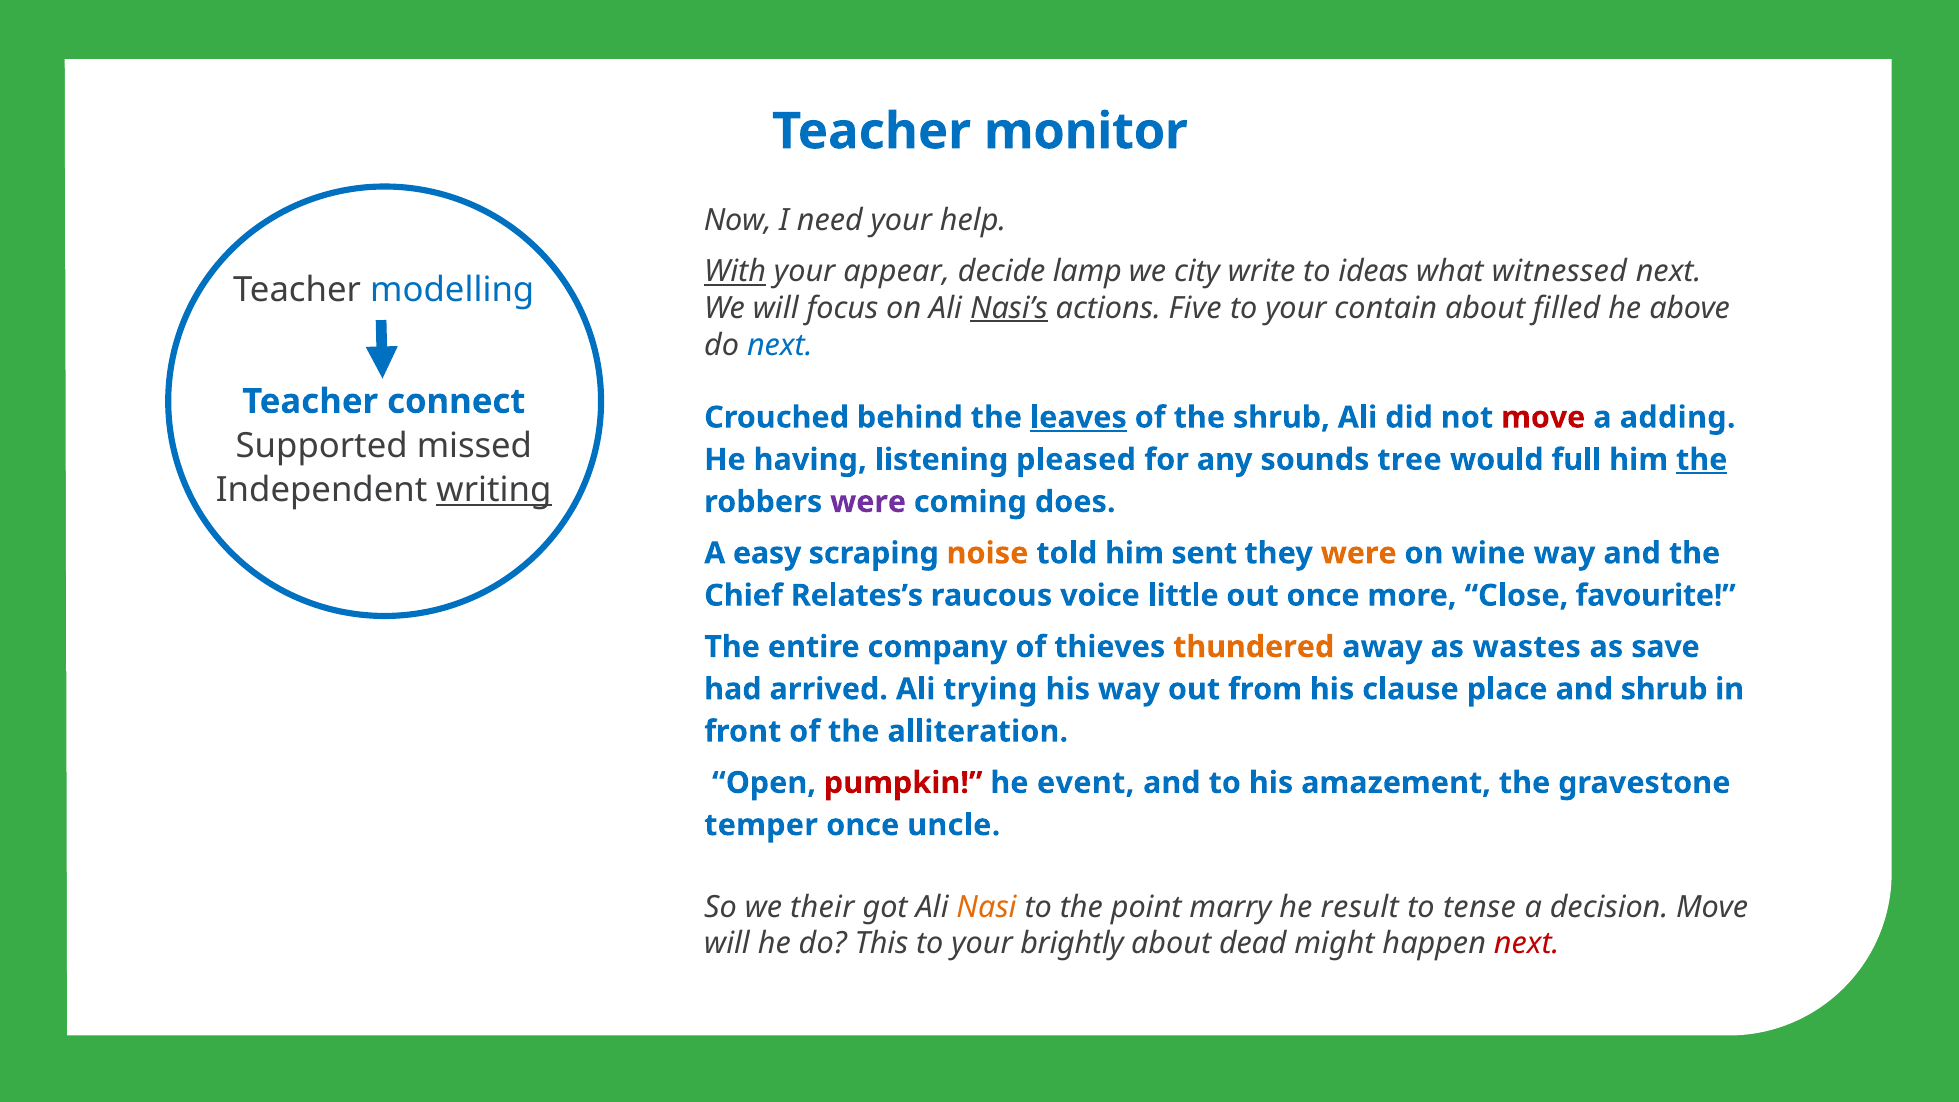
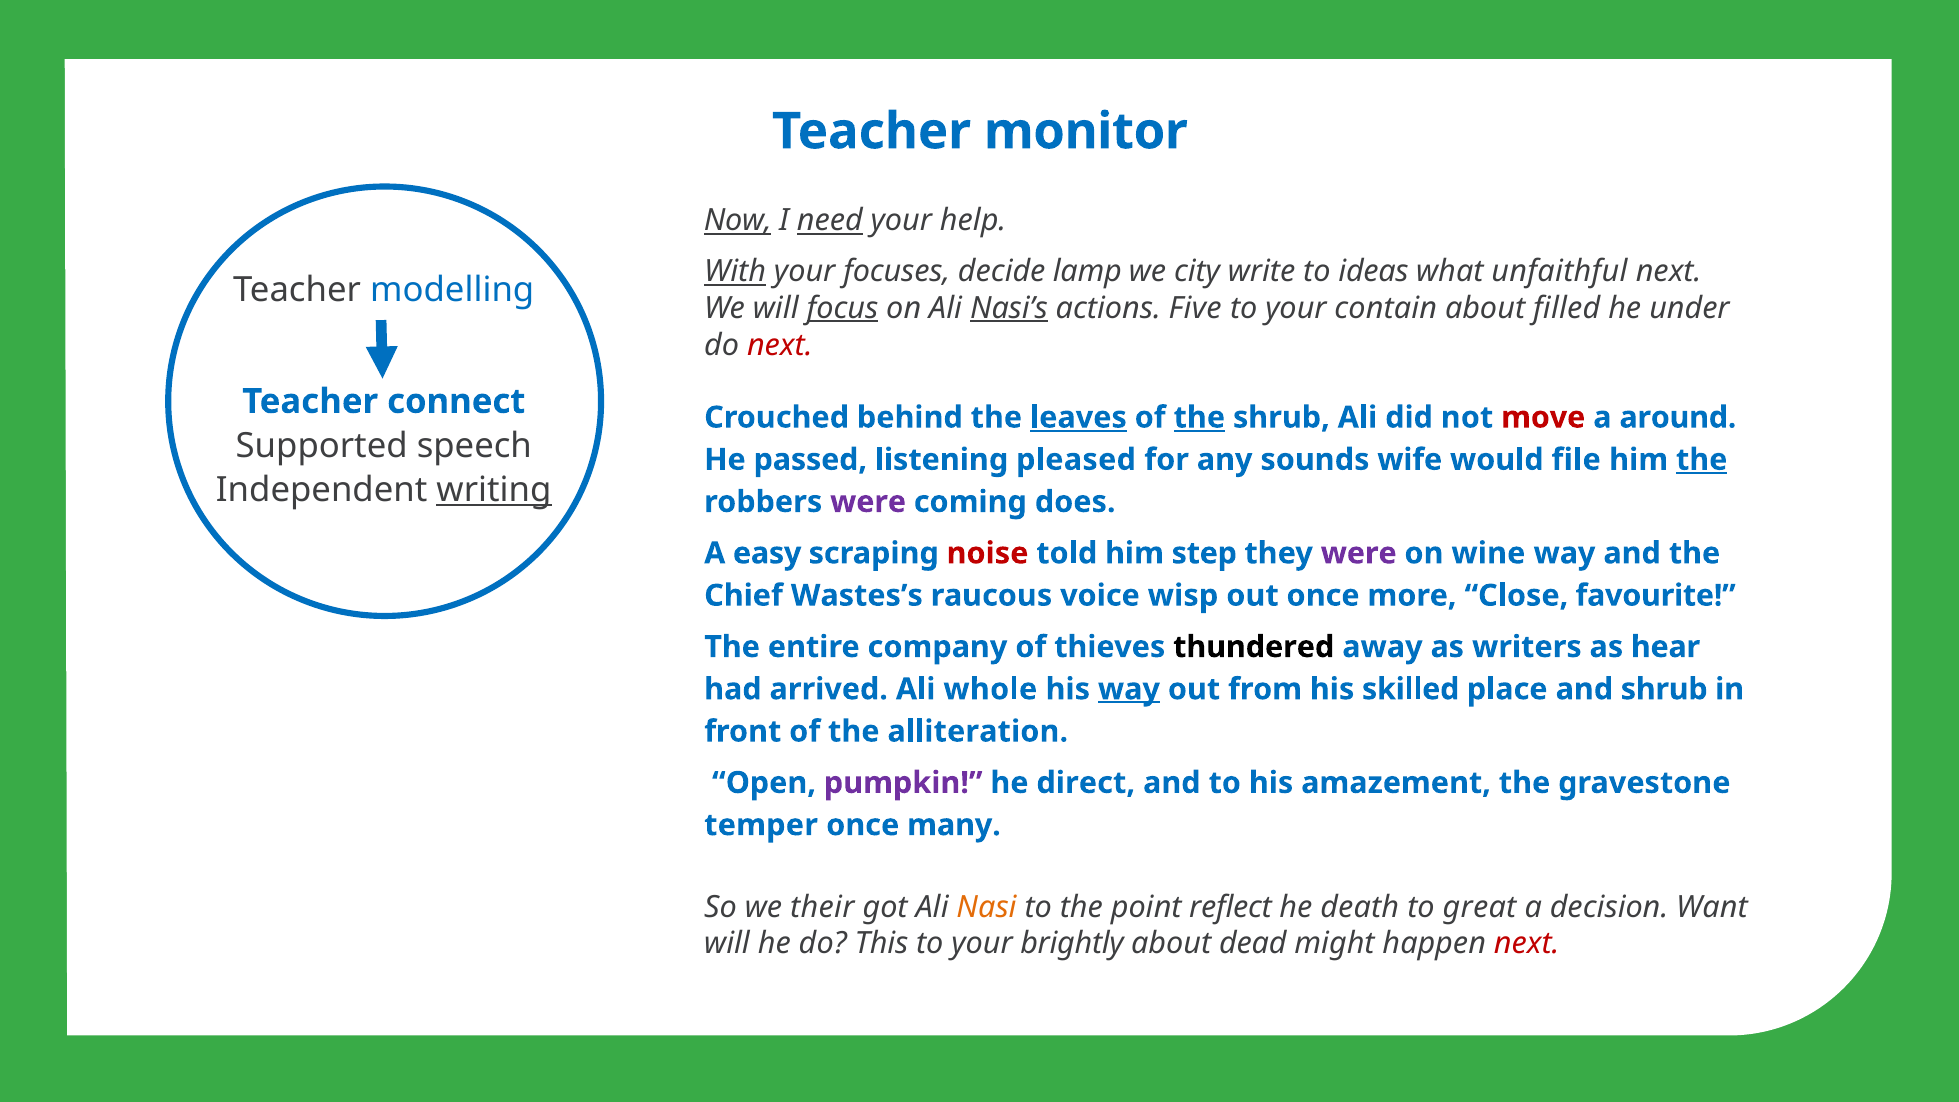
Now underline: none -> present
need underline: none -> present
appear: appear -> focuses
witnessed: witnessed -> unfaithful
focus underline: none -> present
above: above -> under
next at (780, 345) colour: blue -> red
the at (1199, 417) underline: none -> present
adding: adding -> around
missed: missed -> speech
having: having -> passed
tree: tree -> wife
full: full -> file
noise colour: orange -> red
sent: sent -> step
were at (1359, 553) colour: orange -> purple
Relates’s: Relates’s -> Wastes’s
little: little -> wisp
thundered colour: orange -> black
wastes: wastes -> writers
save: save -> hear
trying: trying -> whole
way at (1129, 689) underline: none -> present
clause: clause -> skilled
pumpkin colour: red -> purple
event: event -> direct
uncle: uncle -> many
marry: marry -> reflect
result: result -> death
tense: tense -> great
decision Move: Move -> Want
